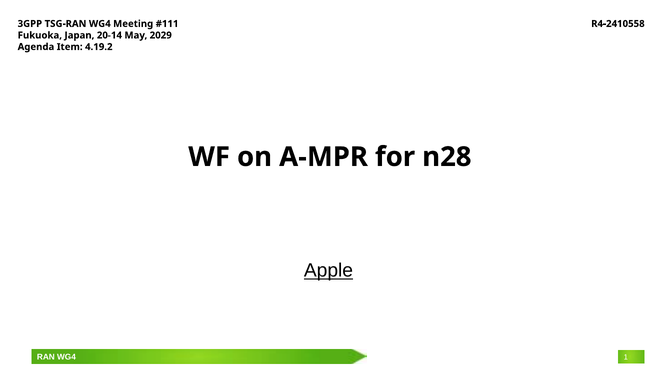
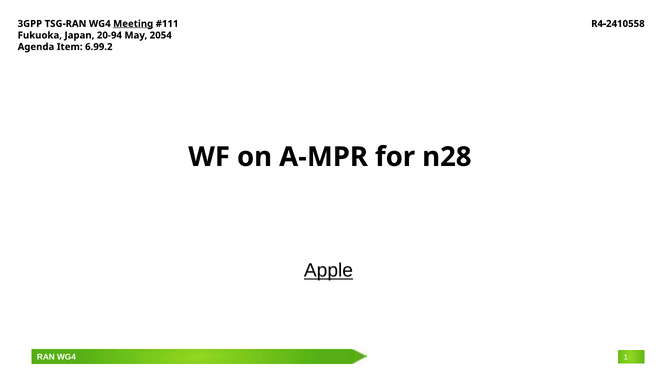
Meeting underline: none -> present
20-14: 20-14 -> 20-94
2029: 2029 -> 2054
4.19.2: 4.19.2 -> 6.99.2
